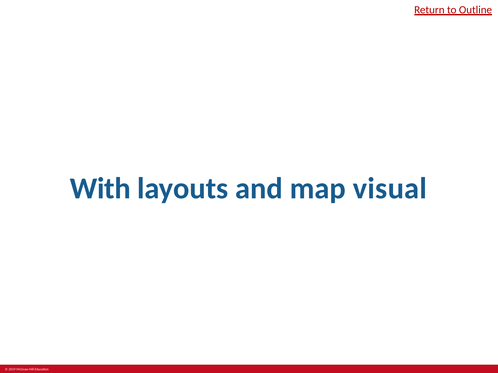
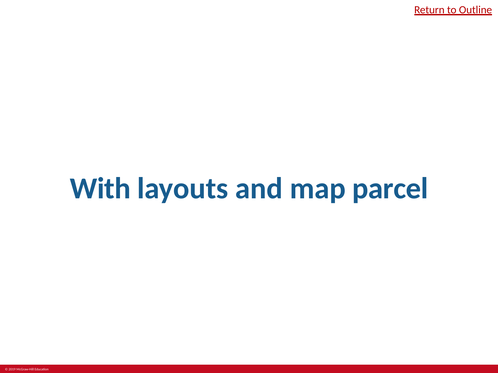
visual: visual -> parcel
